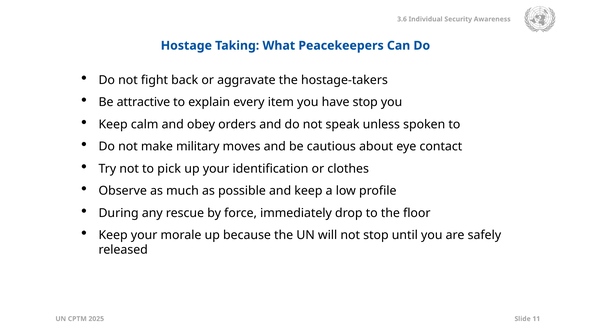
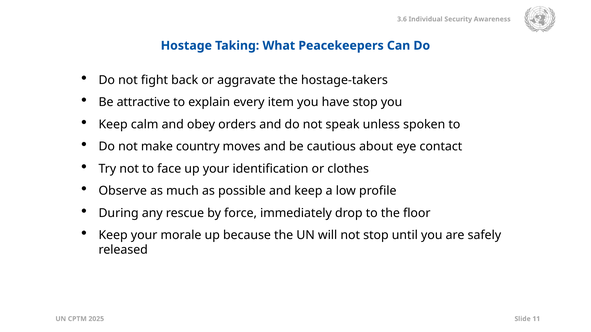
military: military -> country
pick: pick -> face
